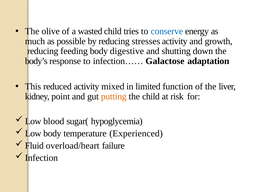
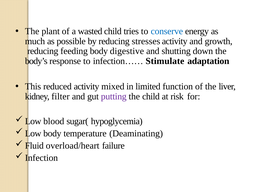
olive: olive -> plant
Galactose: Galactose -> Stimulate
point: point -> filter
putting colour: orange -> purple
Experienced: Experienced -> Deaminating
